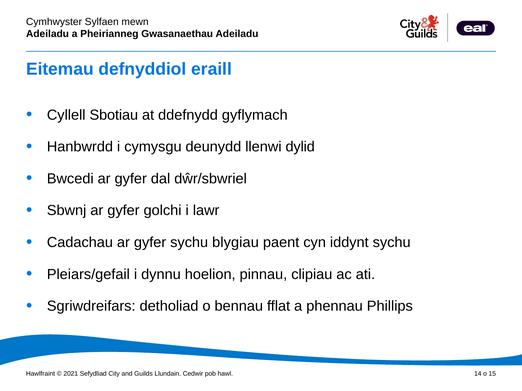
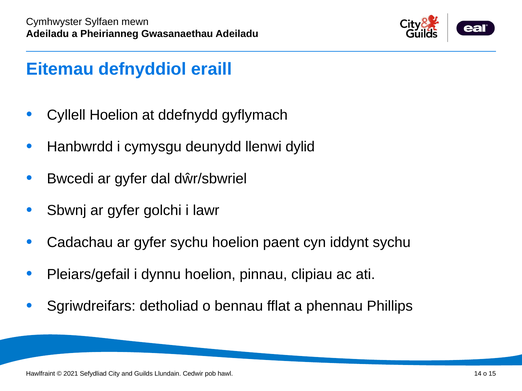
Cyllell Sbotiau: Sbotiau -> Hoelion
sychu blygiau: blygiau -> hoelion
